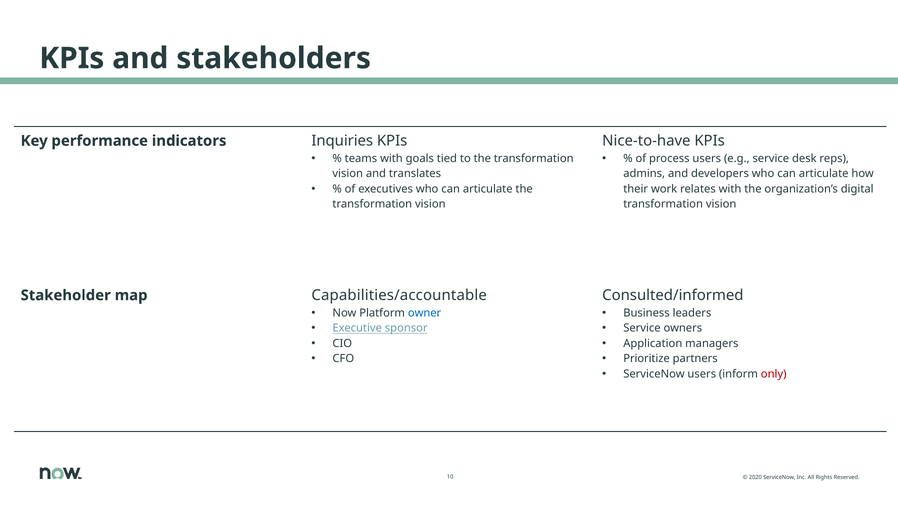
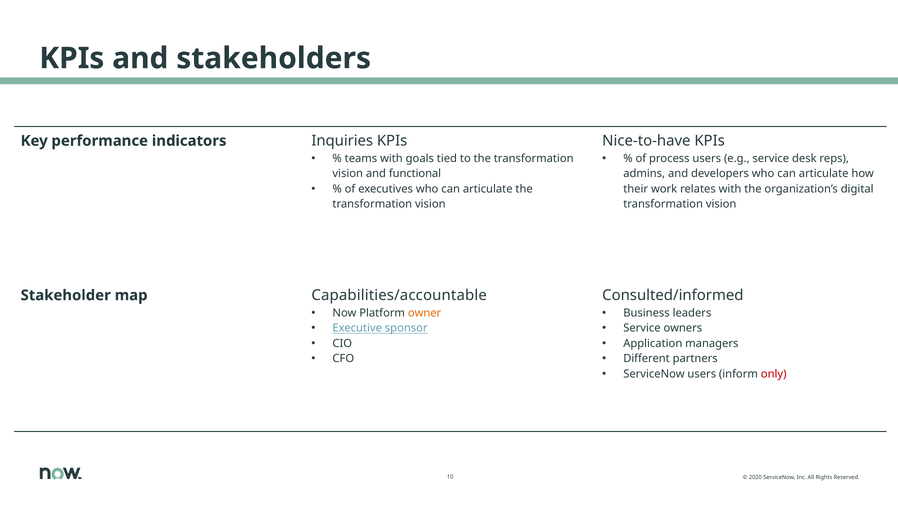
translates: translates -> functional
owner colour: blue -> orange
Prioritize: Prioritize -> Different
